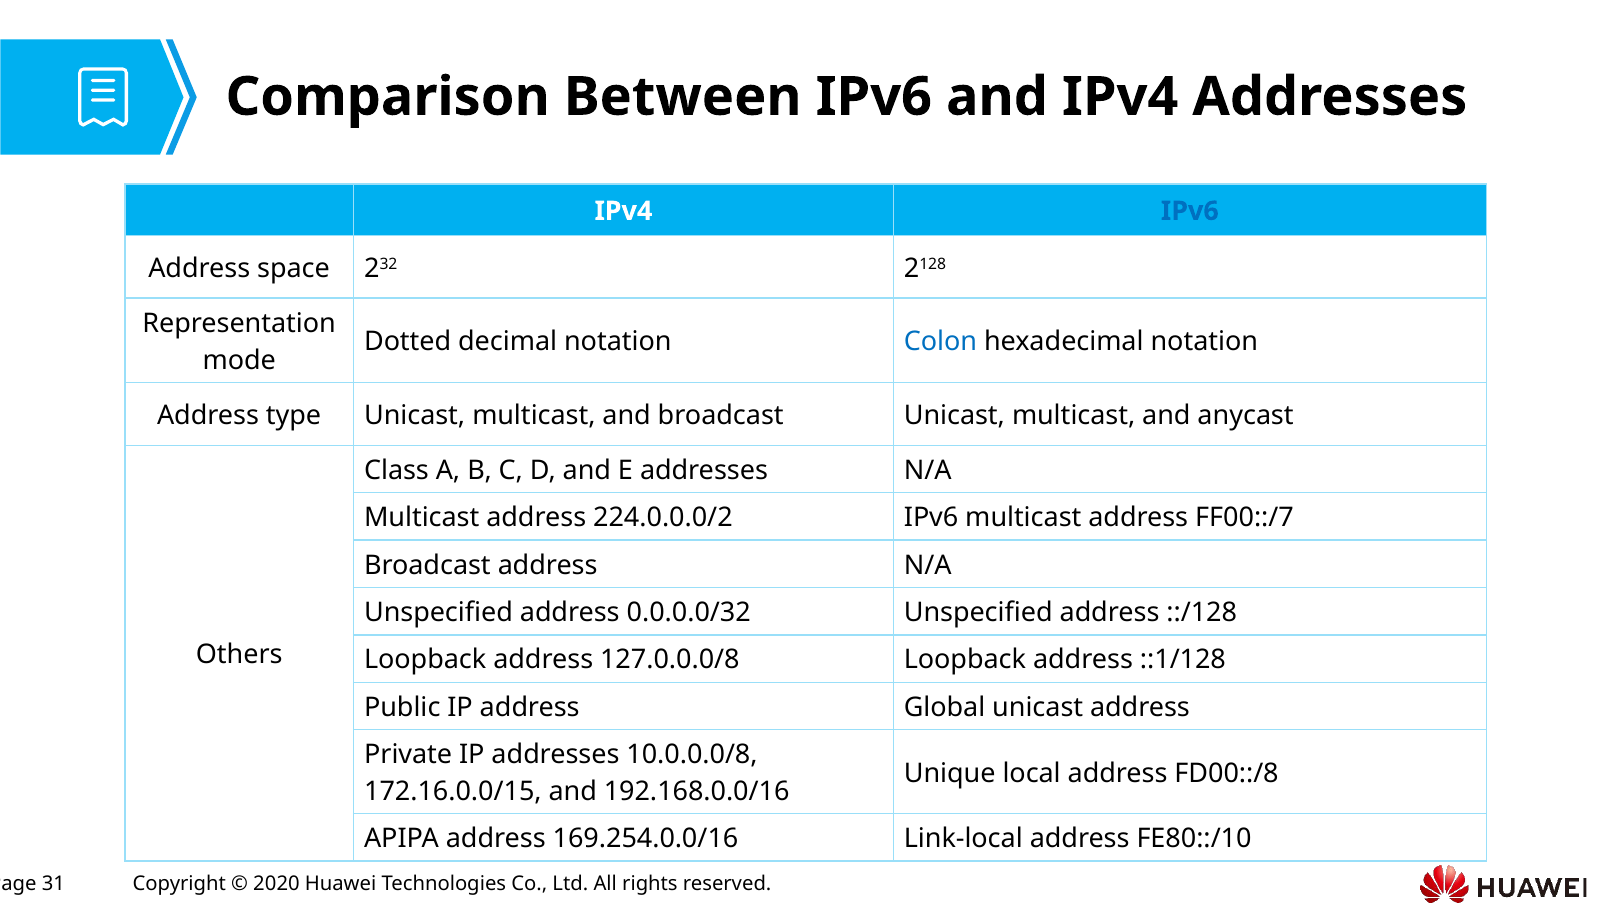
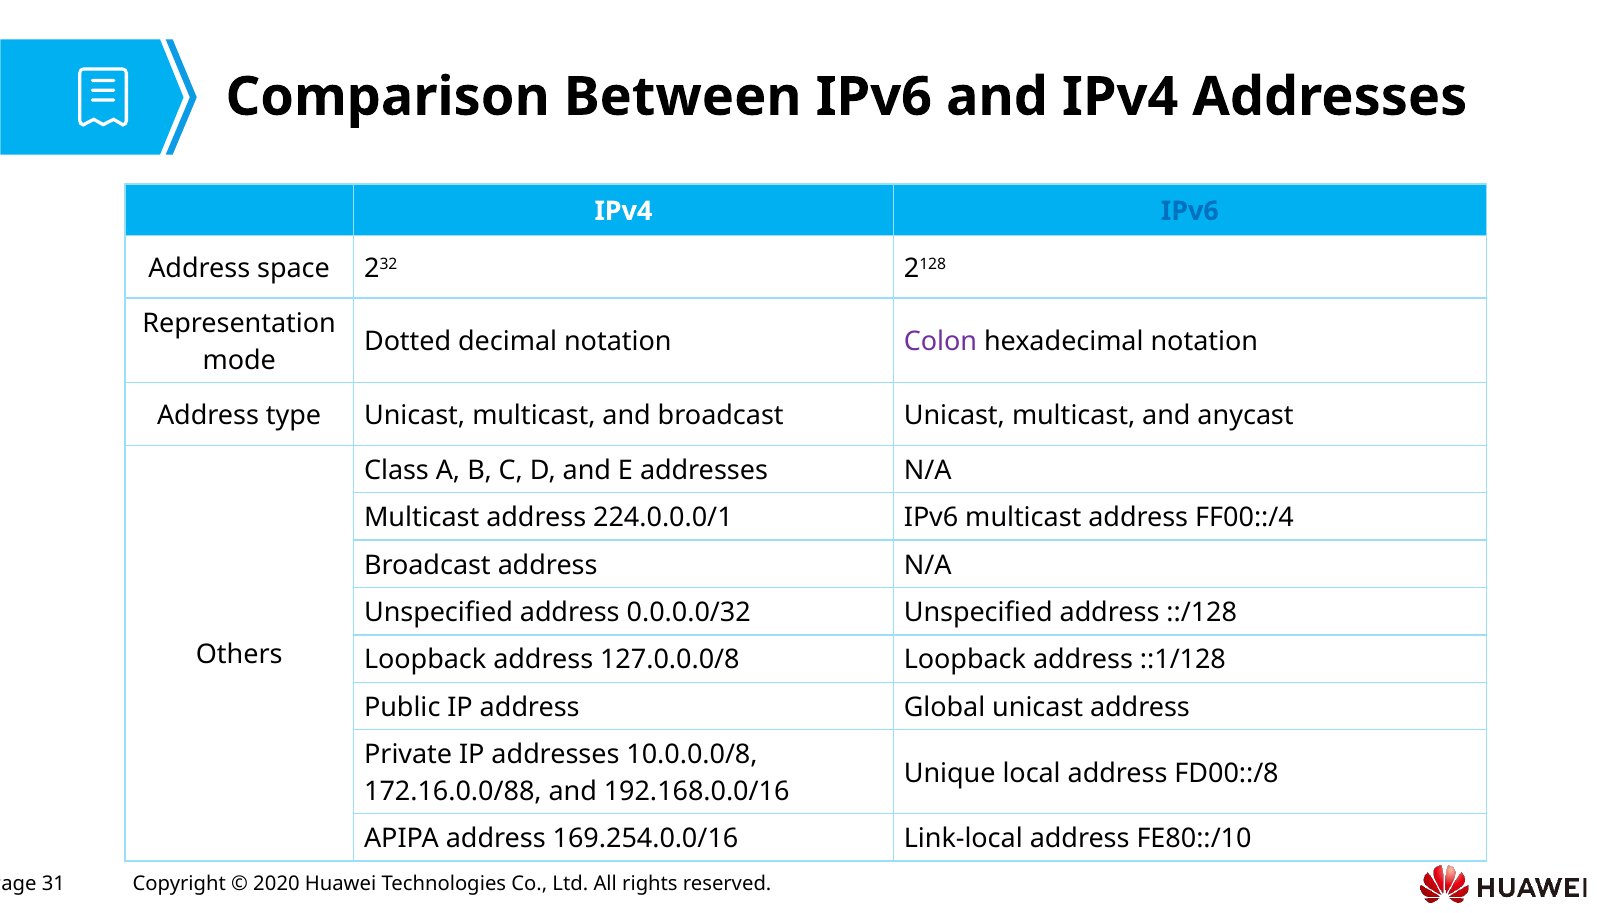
Colon colour: blue -> purple
224.0.0.0/2: 224.0.0.0/2 -> 224.0.0.0/1
FF00::/7: FF00::/7 -> FF00::/4
172.16.0.0/15: 172.16.0.0/15 -> 172.16.0.0/88
